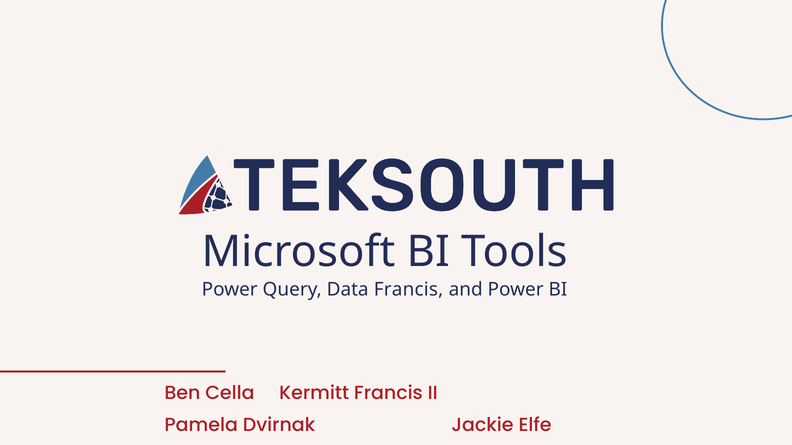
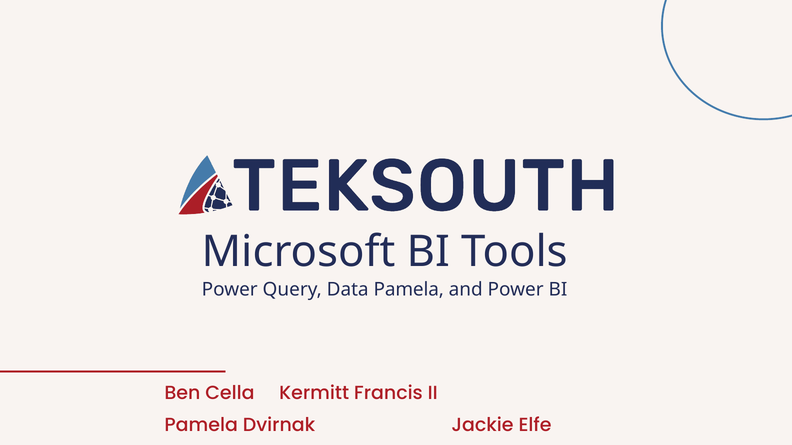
Data Francis: Francis -> Pamela
